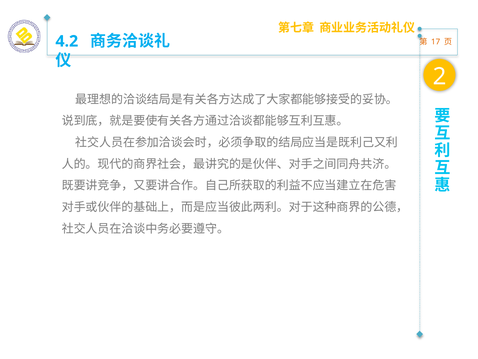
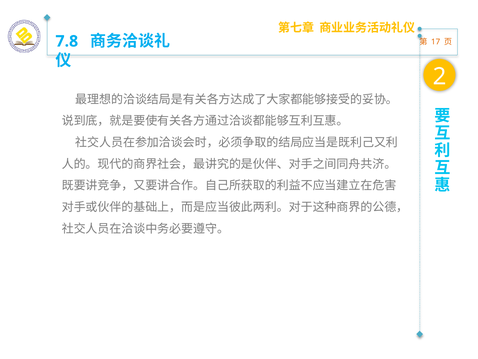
4.2: 4.2 -> 7.8
